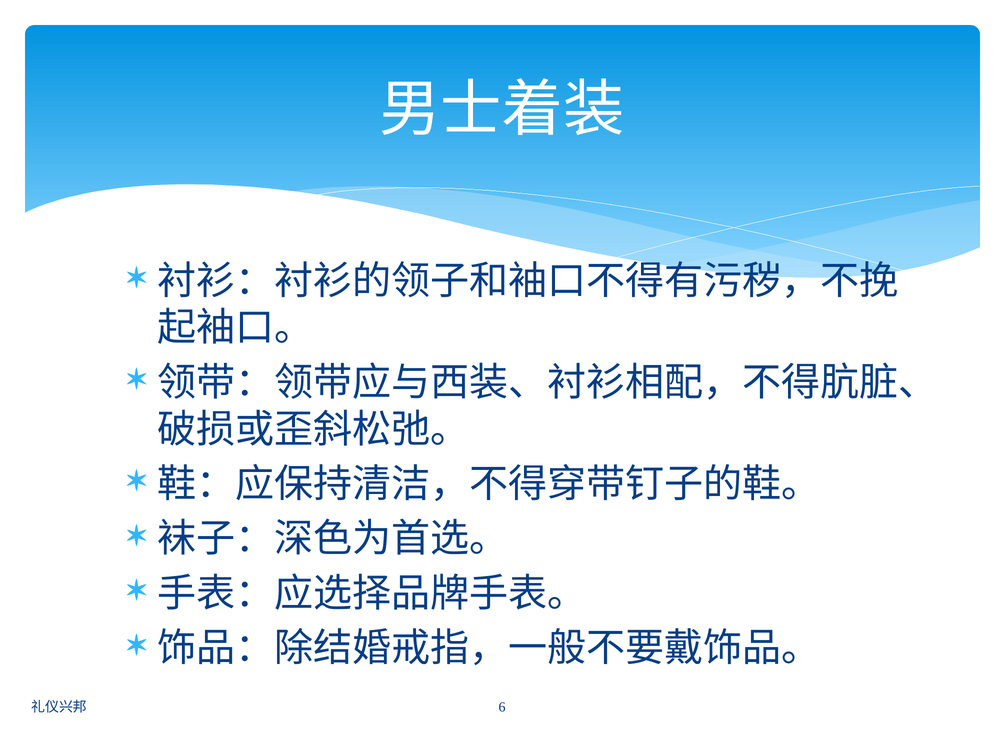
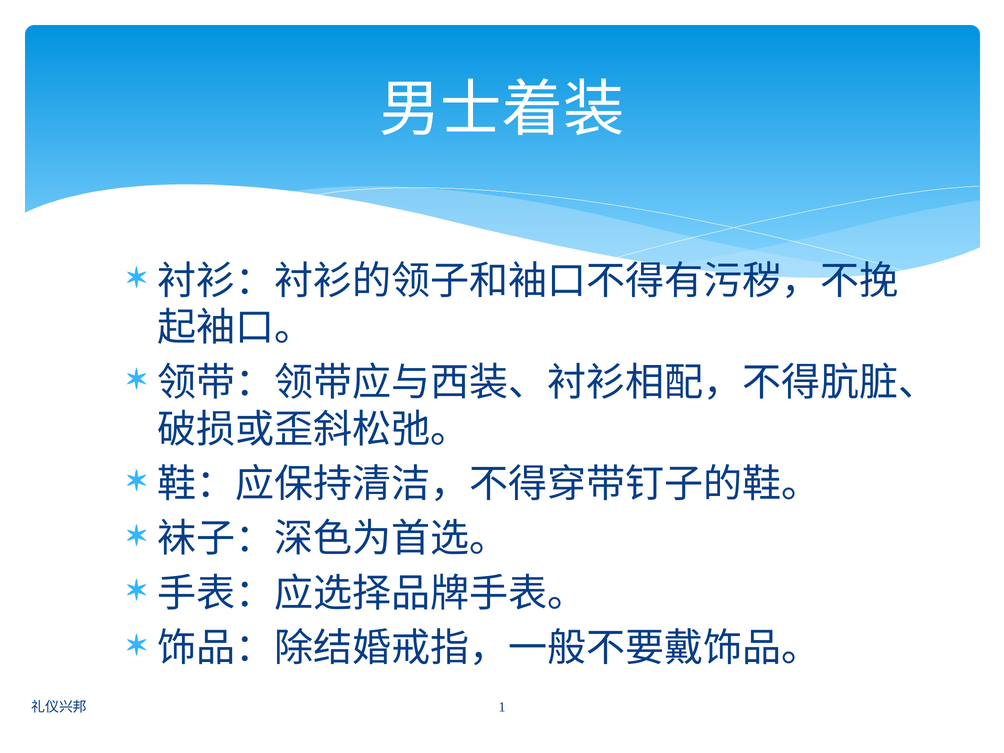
6: 6 -> 1
